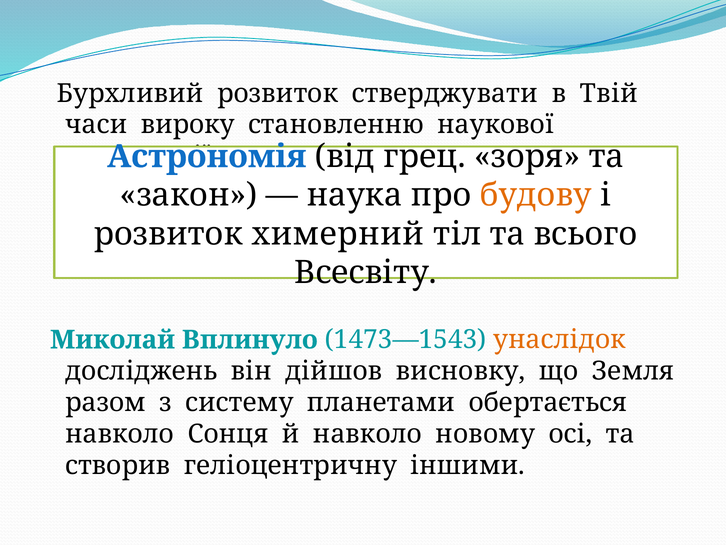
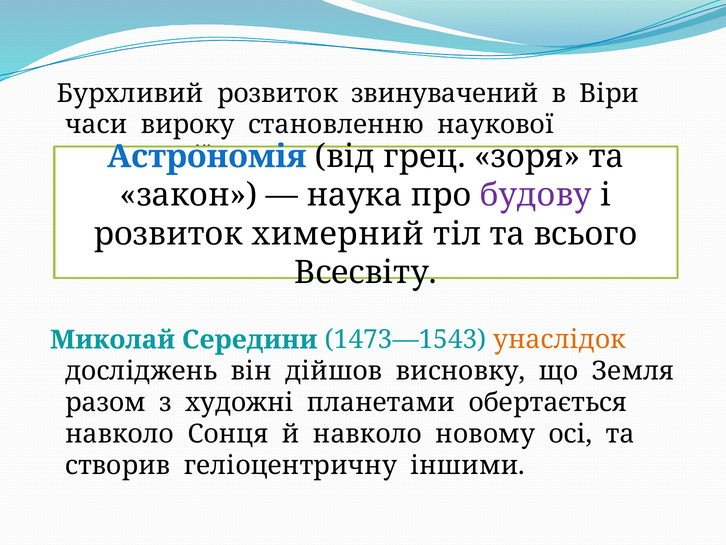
стверджувати: стверджувати -> звинувачений
Твій: Твій -> Віри
будову colour: orange -> purple
Вплинуло: Вплинуло -> Середини
систему: систему -> художні
